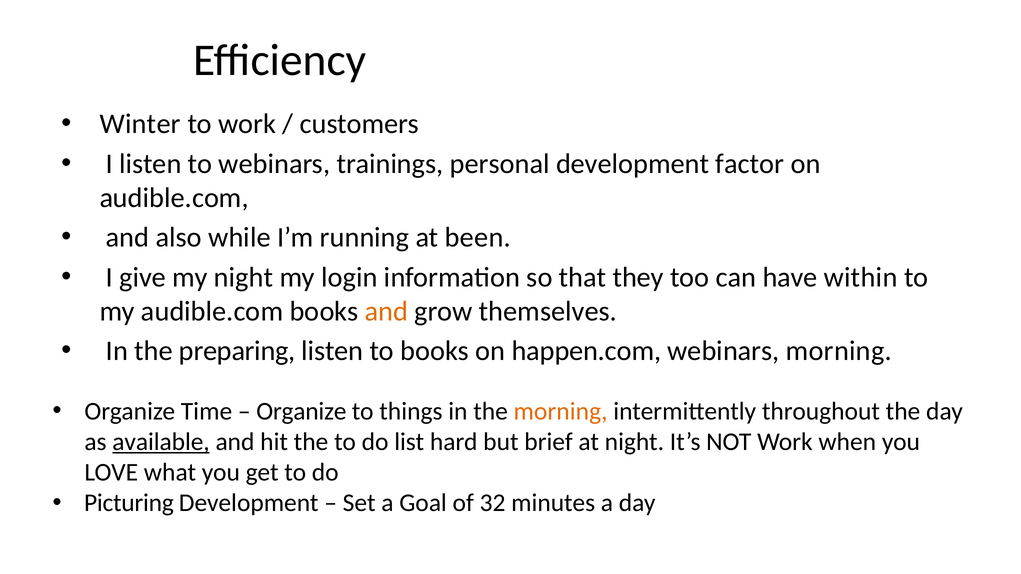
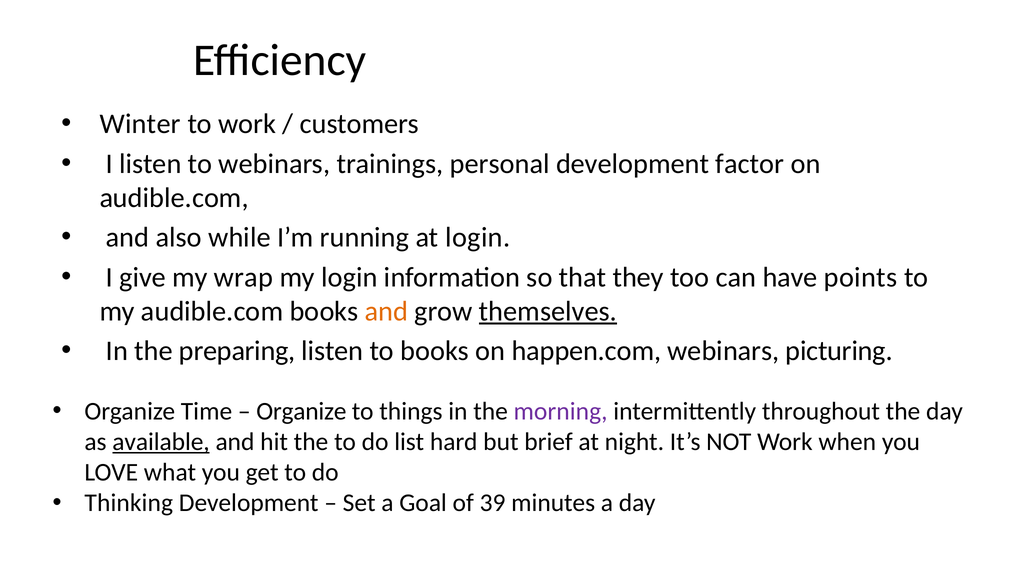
at been: been -> login
my night: night -> wrap
within: within -> points
themselves underline: none -> present
webinars morning: morning -> picturing
morning at (561, 411) colour: orange -> purple
Picturing: Picturing -> Thinking
32: 32 -> 39
